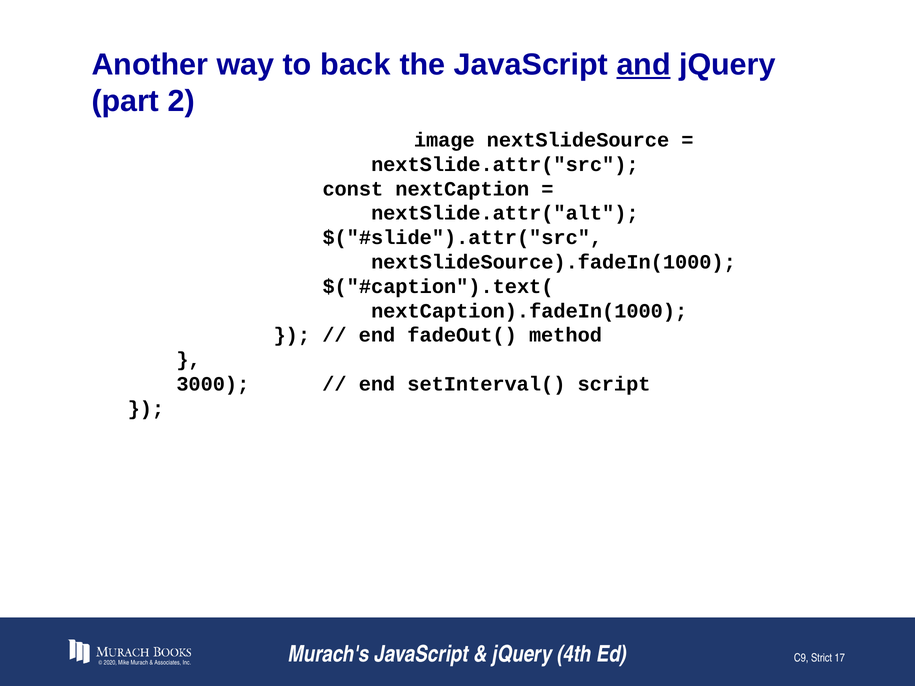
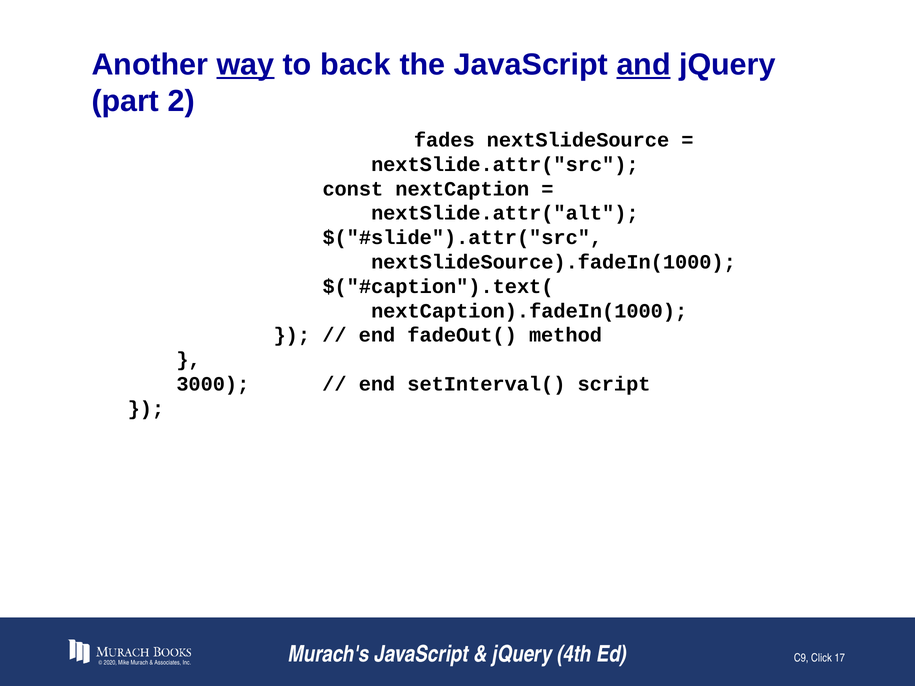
way underline: none -> present
image: image -> fades
Strict: Strict -> Click
